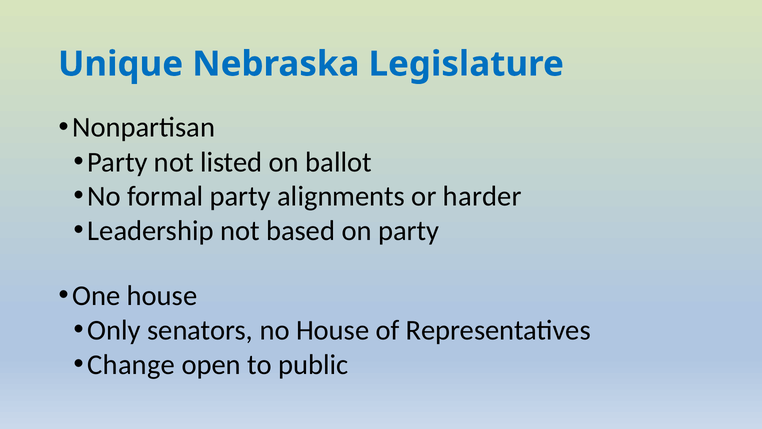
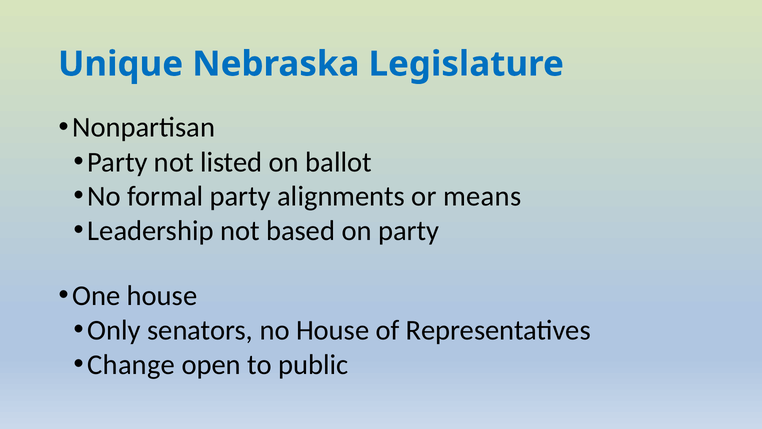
harder: harder -> means
